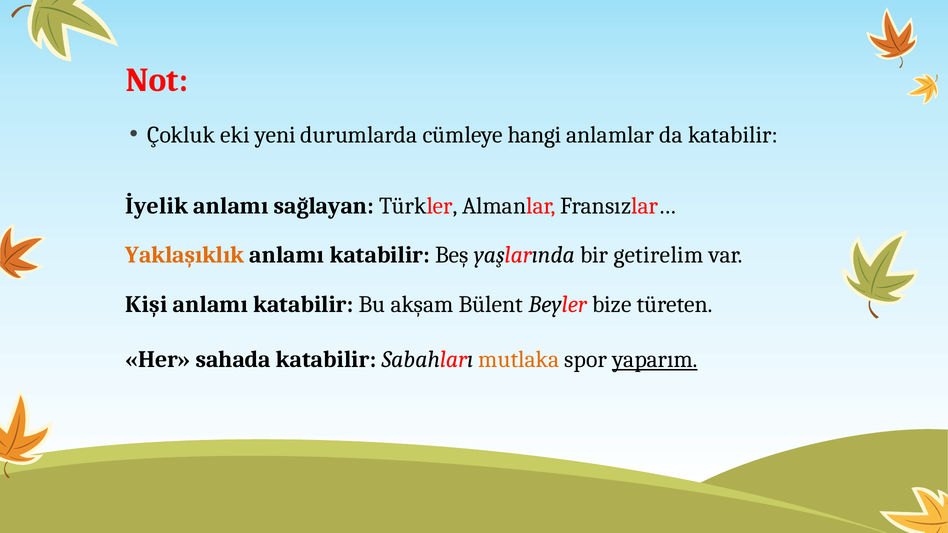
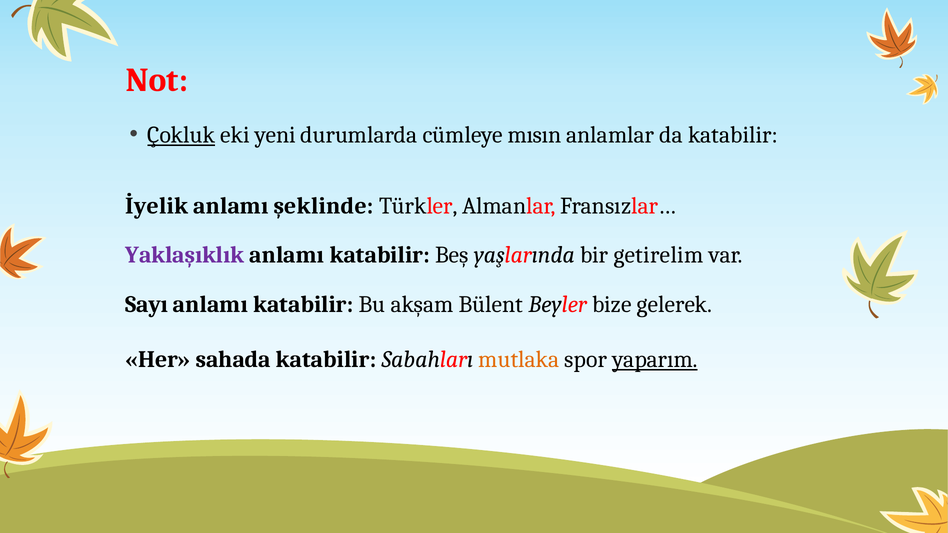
Çokluk underline: none -> present
hangi: hangi -> mısın
sağlayan: sağlayan -> şeklinde
Yaklaşıklık colour: orange -> purple
Kişi: Kişi -> Sayı
türeten: türeten -> gelerek
